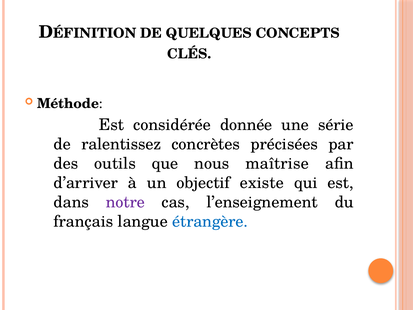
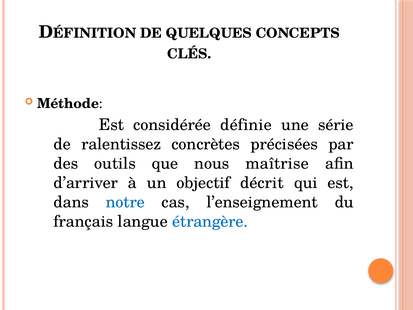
donnée: donnée -> définie
existe: existe -> décrit
notre colour: purple -> blue
